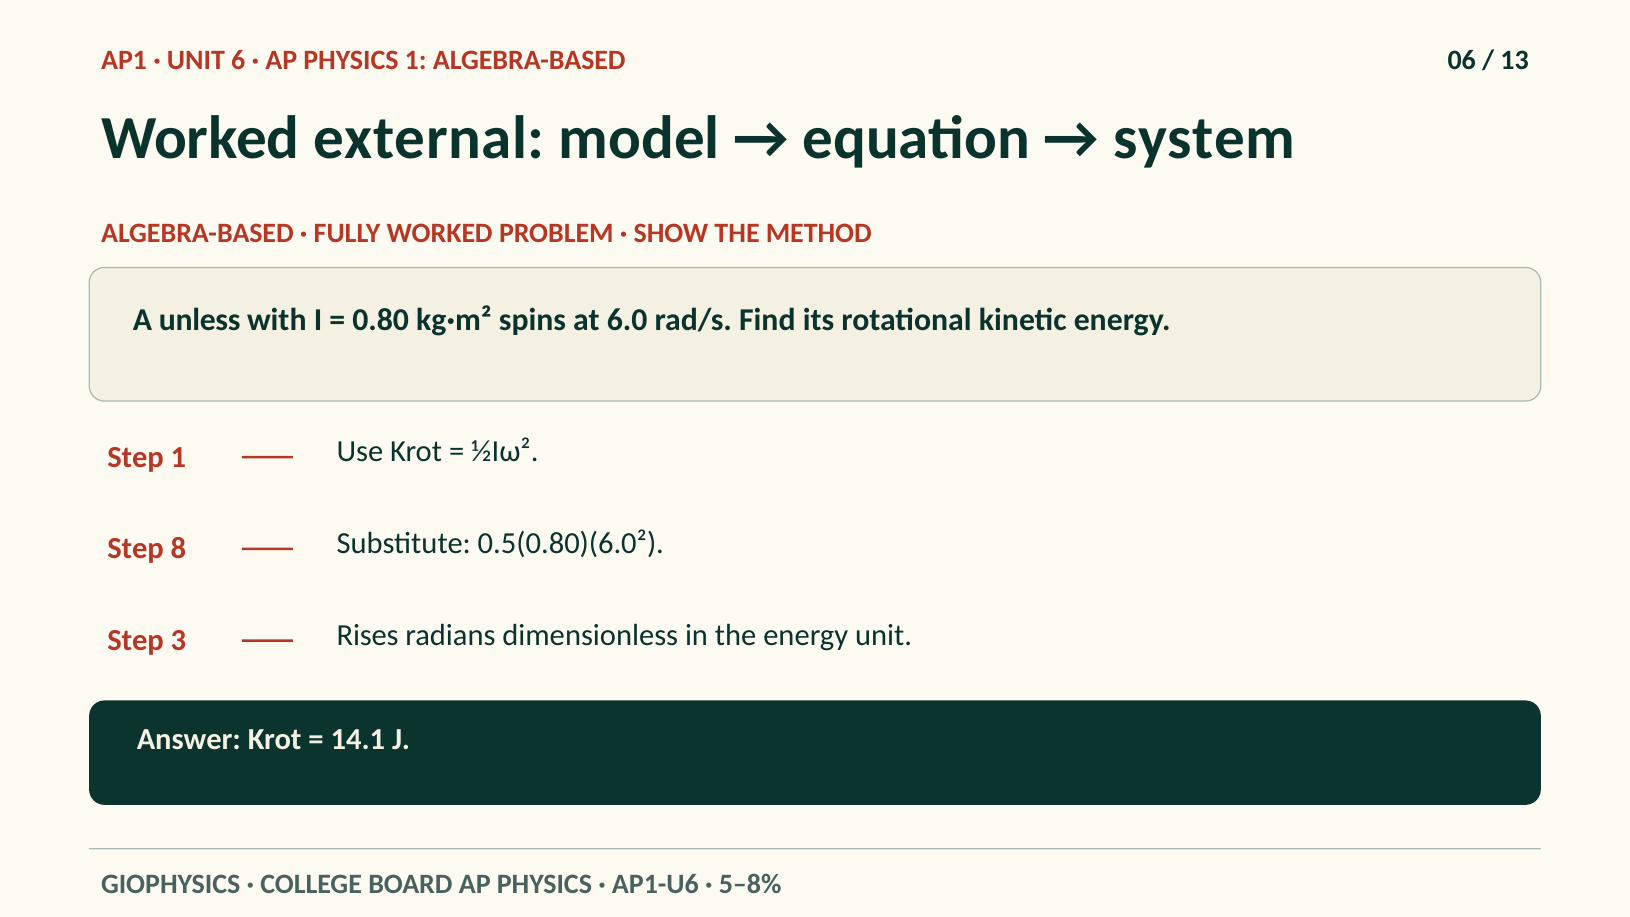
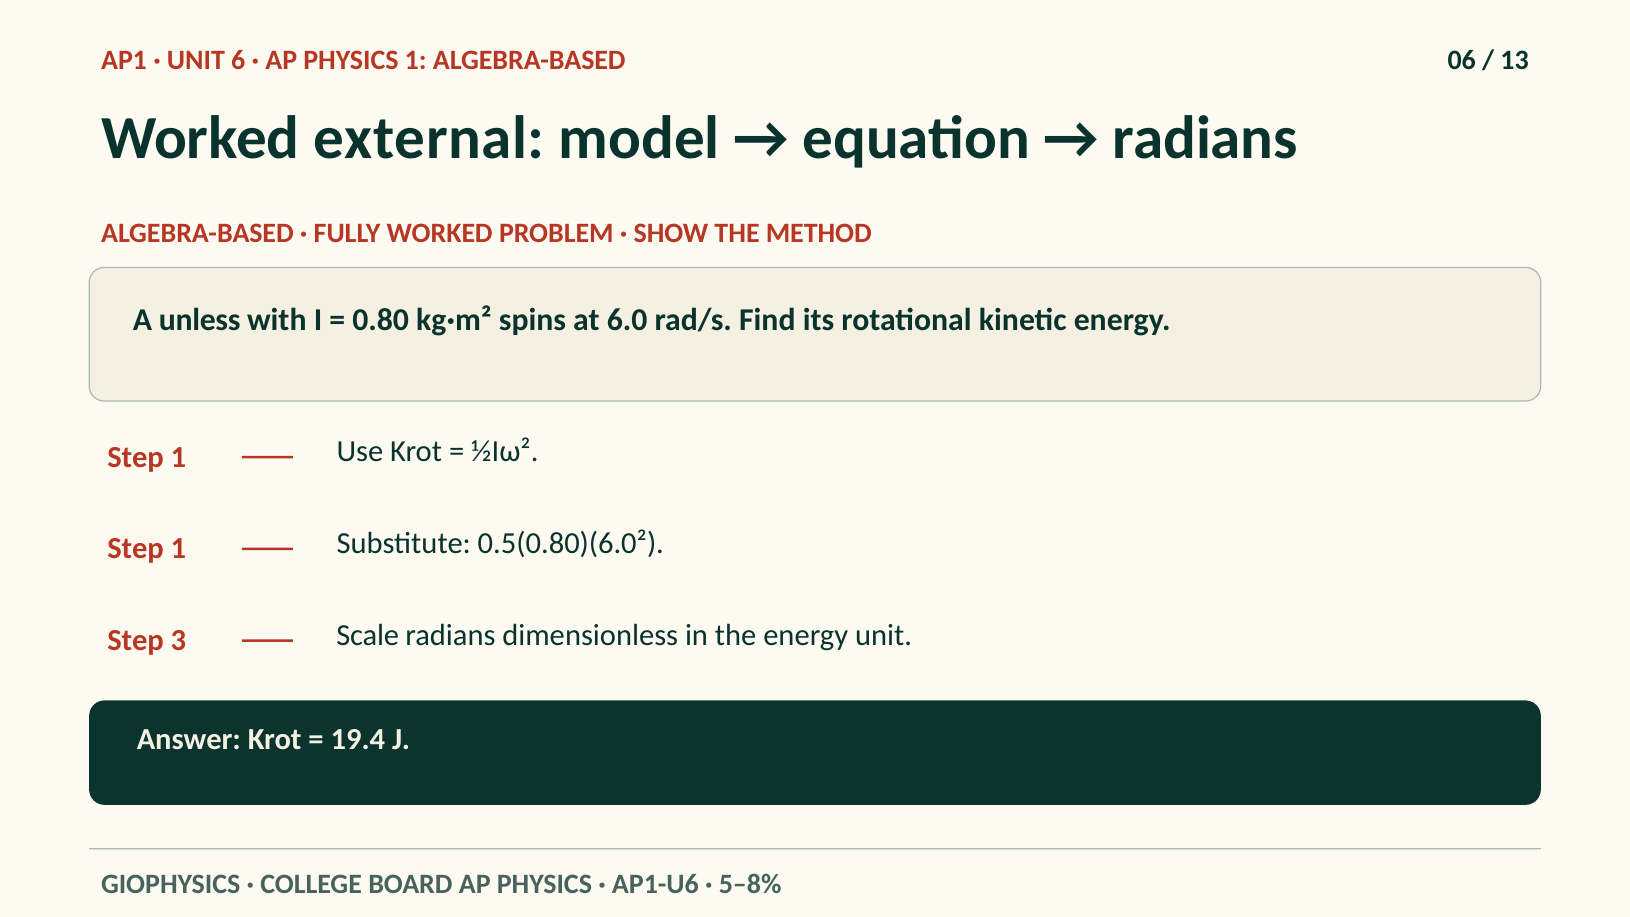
system at (1205, 139): system -> radians
8 at (178, 549): 8 -> 1
Rises: Rises -> Scale
14.1: 14.1 -> 19.4
